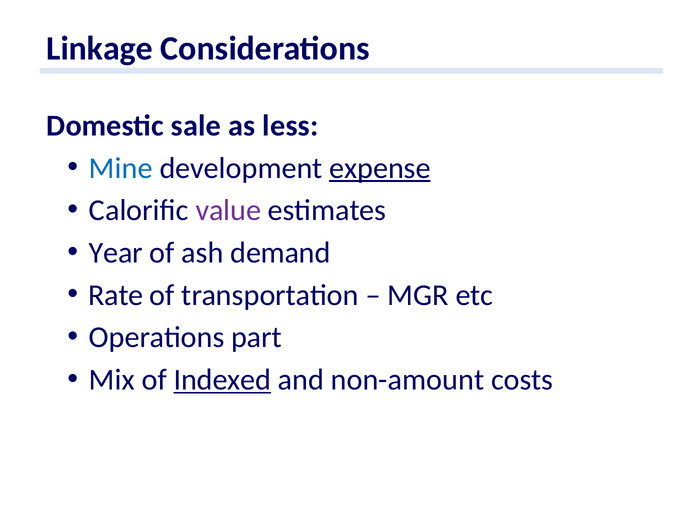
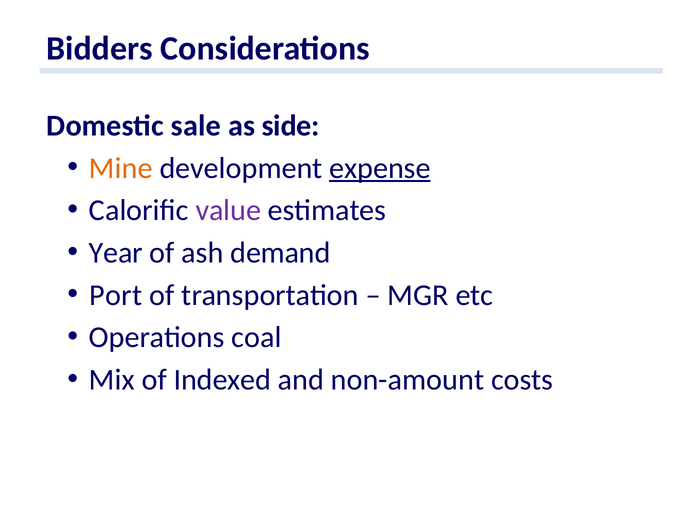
Linkage: Linkage -> Bidders
less: less -> side
Mine colour: blue -> orange
Rate: Rate -> Port
part: part -> coal
Indexed underline: present -> none
